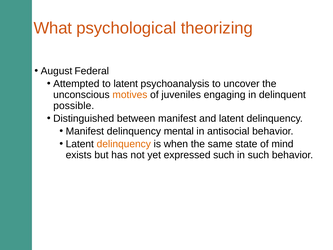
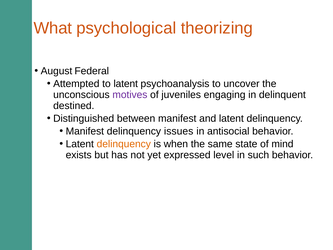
motives colour: orange -> purple
possible: possible -> destined
mental: mental -> issues
expressed such: such -> level
